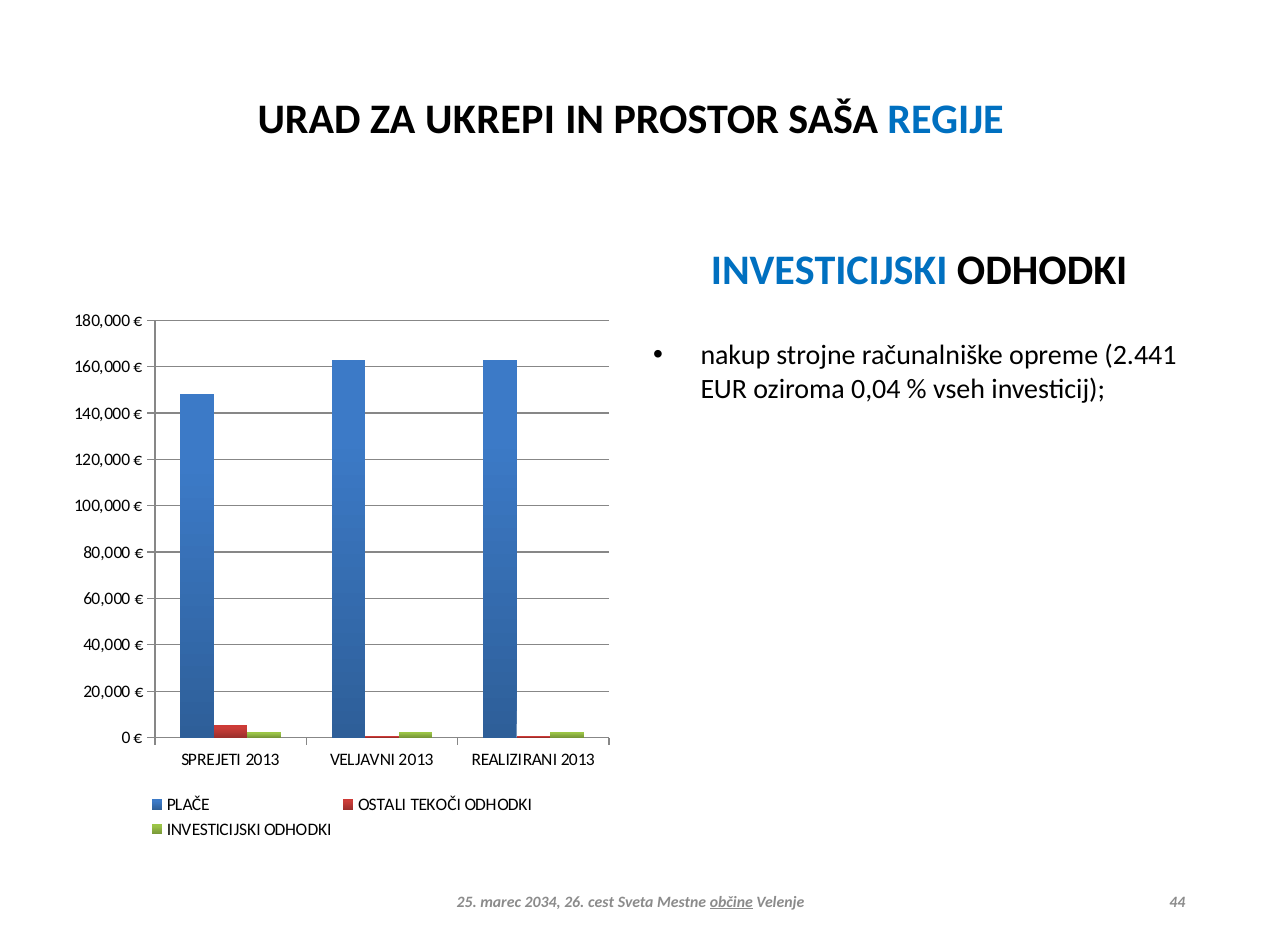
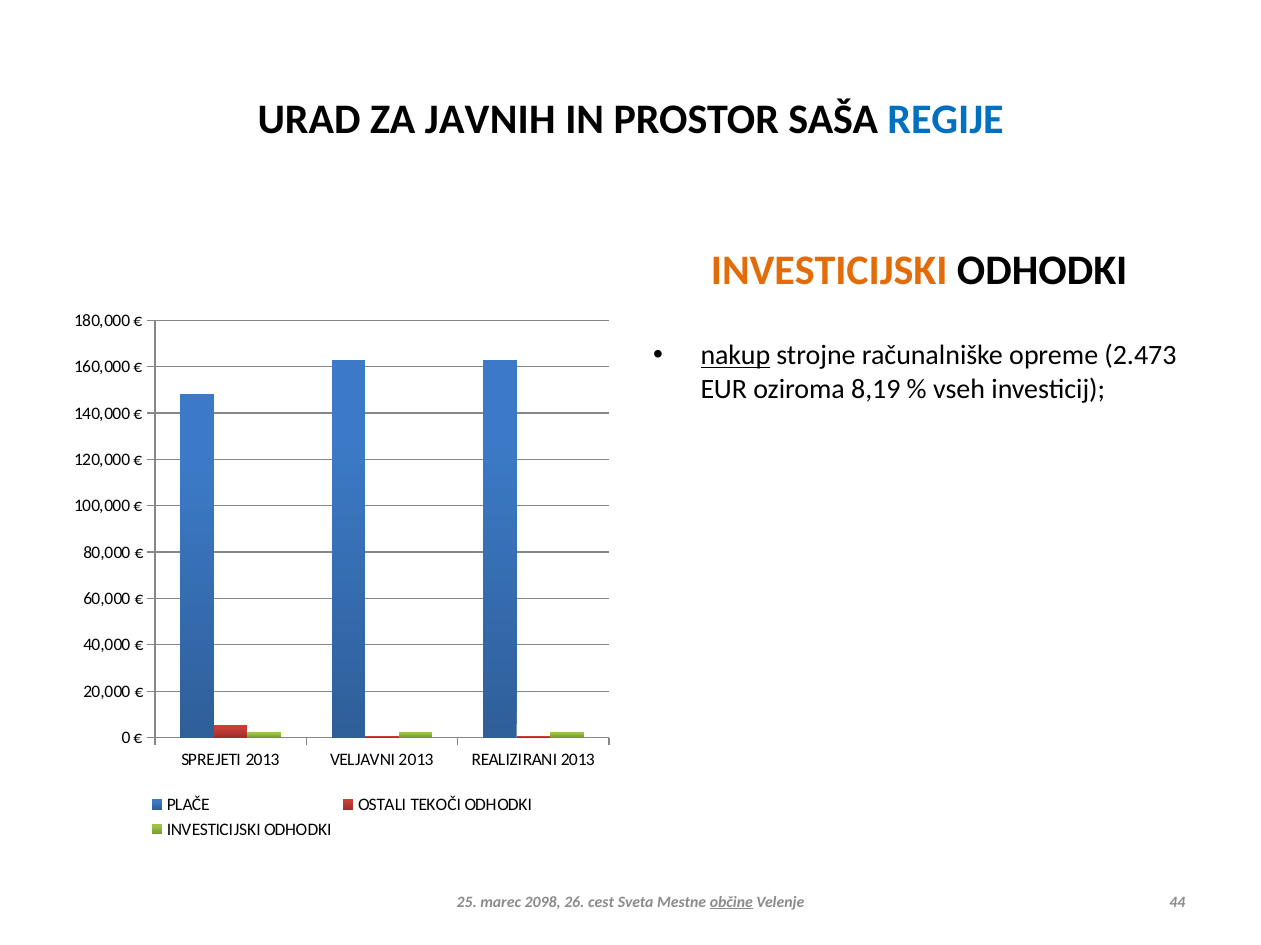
UKREPI: UKREPI -> JAVNIH
INVESTICIJSKI at (829, 271) colour: blue -> orange
nakup underline: none -> present
2.441: 2.441 -> 2.473
0,04: 0,04 -> 8,19
2034: 2034 -> 2098
